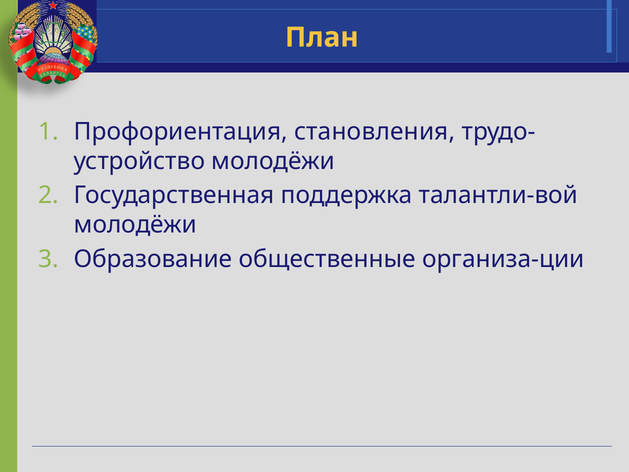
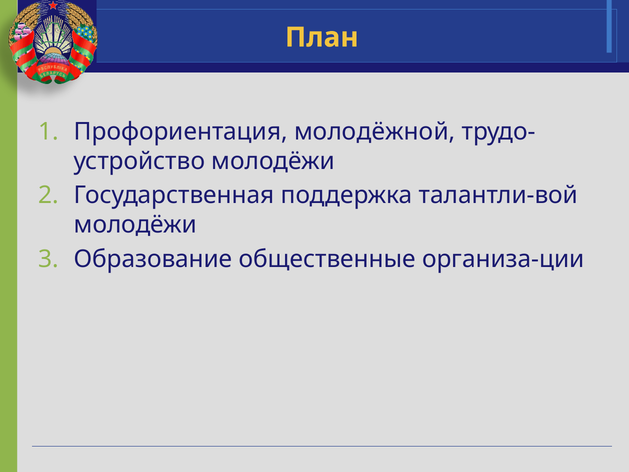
становления: становления -> молодёжной
